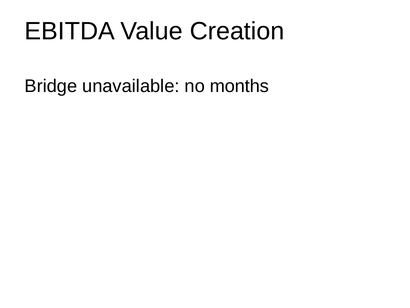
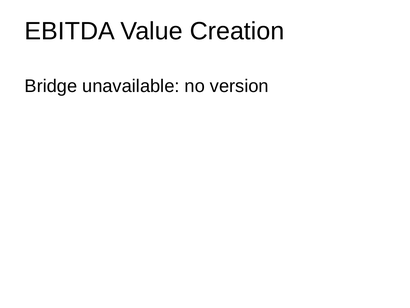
months: months -> version
